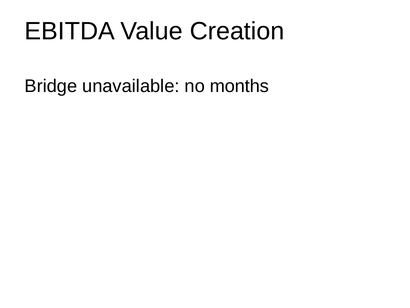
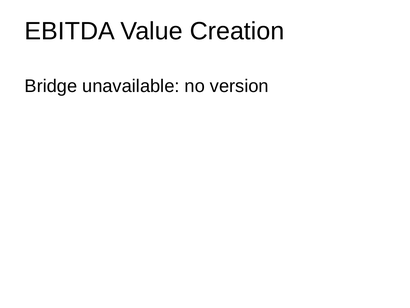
months: months -> version
